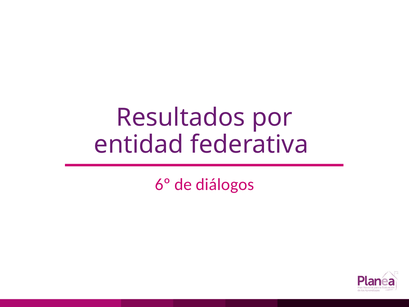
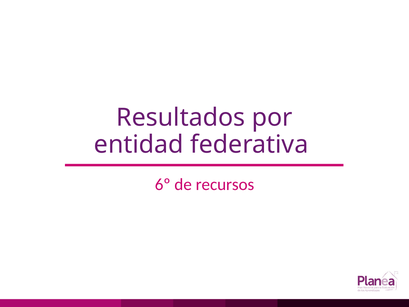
diálogos: diálogos -> recursos
